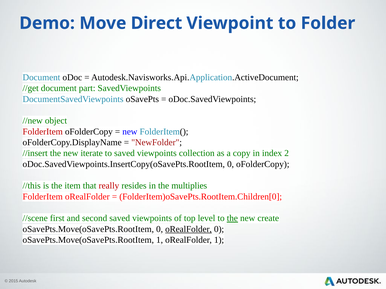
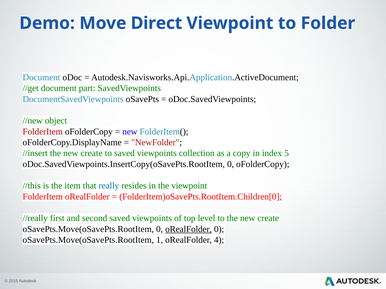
//insert the new iterate: iterate -> create
2: 2 -> 5
really colour: red -> blue
the multiplies: multiplies -> viewpoint
//scene: //scene -> //really
the at (232, 219) underline: present -> none
oRealFolder 1: 1 -> 4
